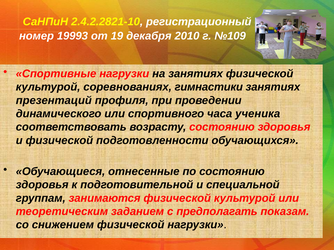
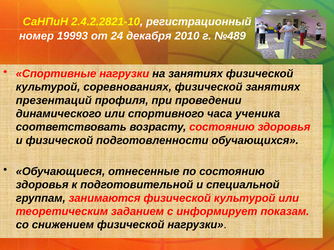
19: 19 -> 24
№109: №109 -> №489
соревнованиях гимнастики: гимнастики -> физической
предполагать: предполагать -> информирует
